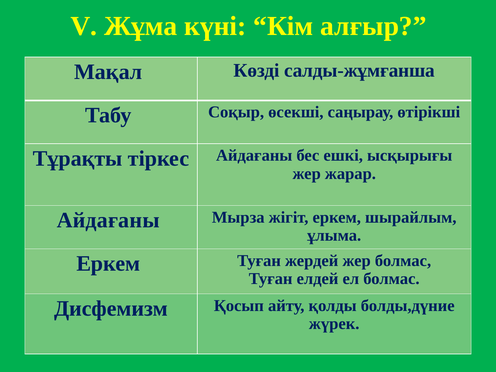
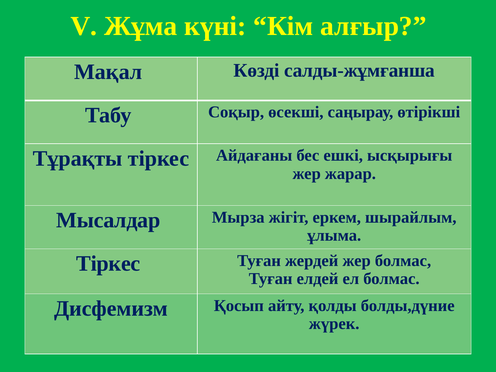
Айдағаны at (108, 220): Айдағаны -> Мысалдар
Еркем at (108, 264): Еркем -> Тіркес
